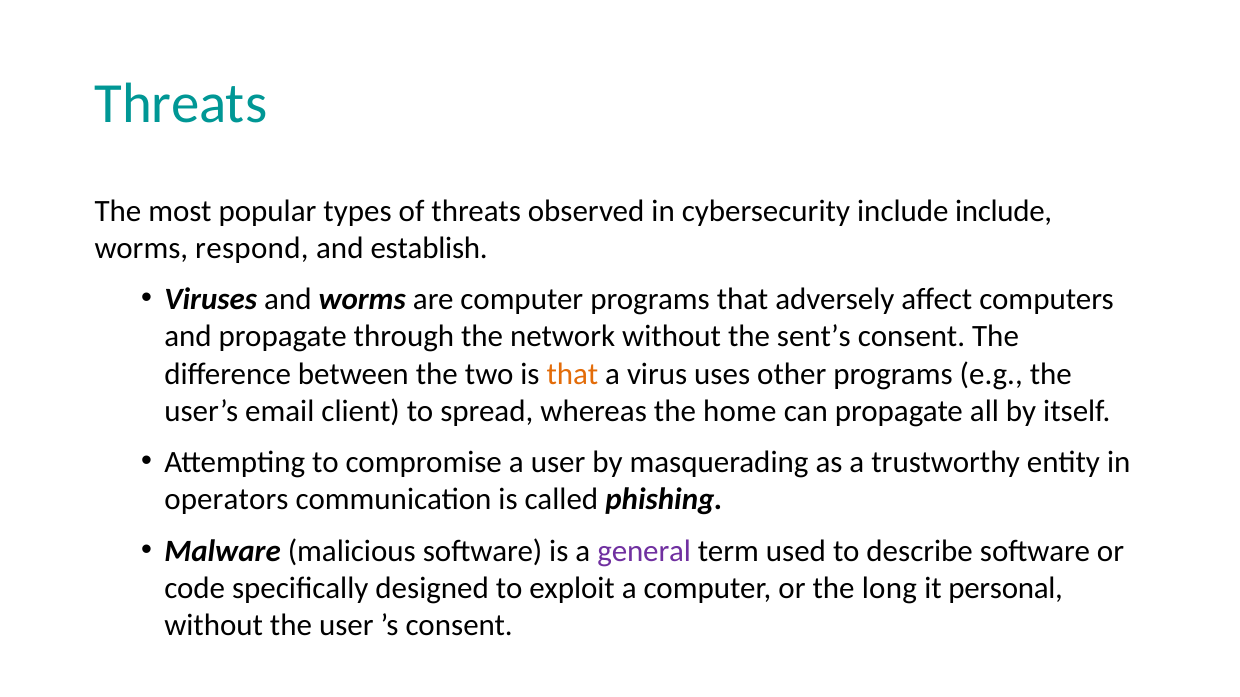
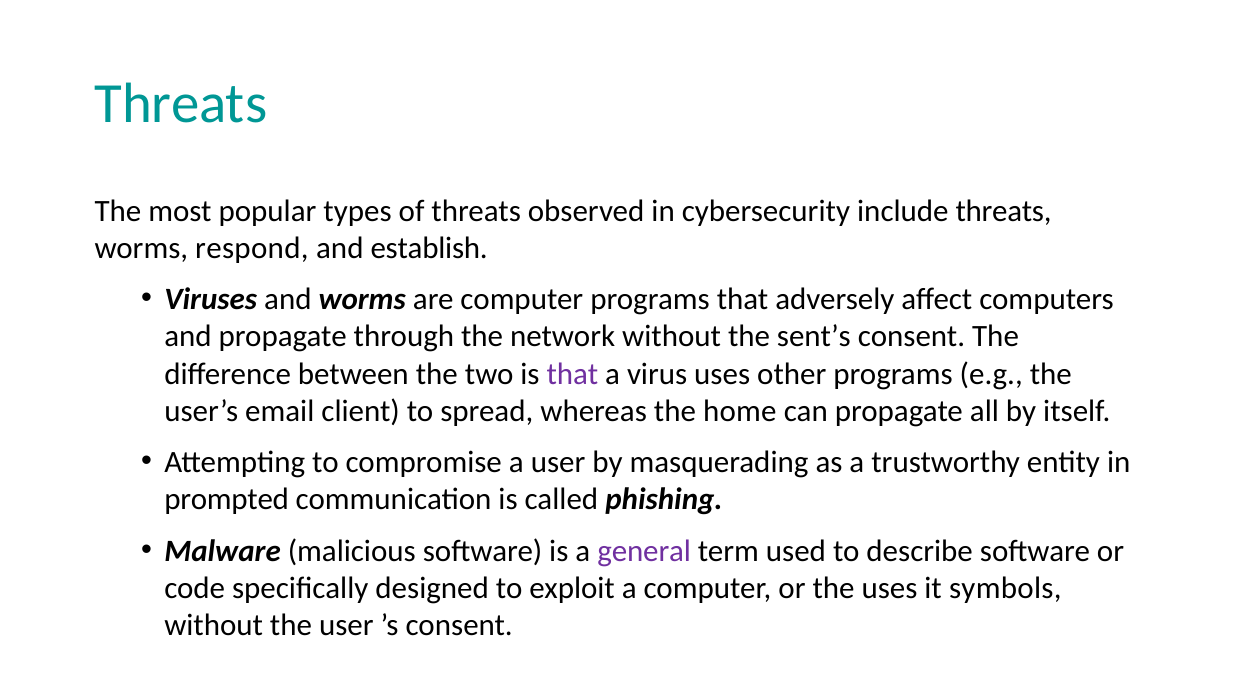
include include: include -> threats
that at (572, 374) colour: orange -> purple
operators: operators -> prompted
the long: long -> uses
personal: personal -> symbols
